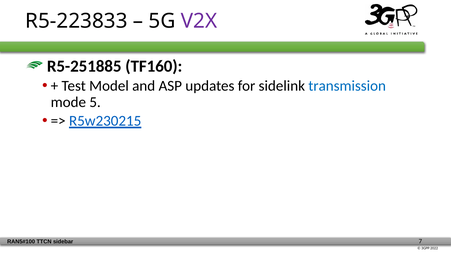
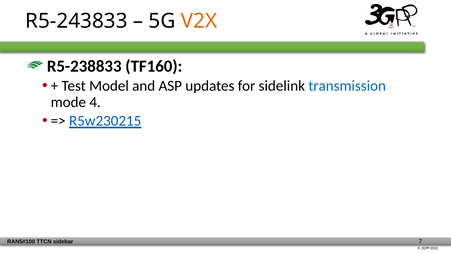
R5-223833: R5-223833 -> R5-243833
V2X colour: purple -> orange
R5-251885: R5-251885 -> R5-238833
5: 5 -> 4
